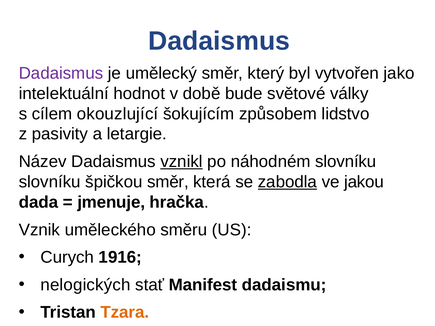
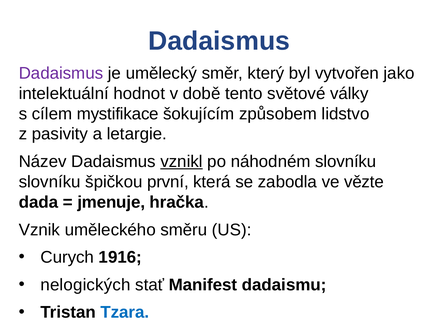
bude: bude -> tento
okouzlující: okouzlující -> mystifikace
špičkou směr: směr -> první
zabodla underline: present -> none
jakou: jakou -> vězte
Tzara colour: orange -> blue
